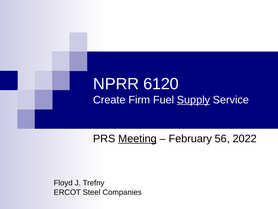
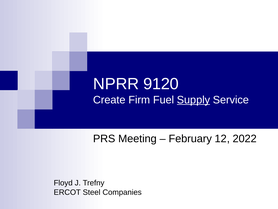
6120: 6120 -> 9120
Meeting underline: present -> none
56: 56 -> 12
